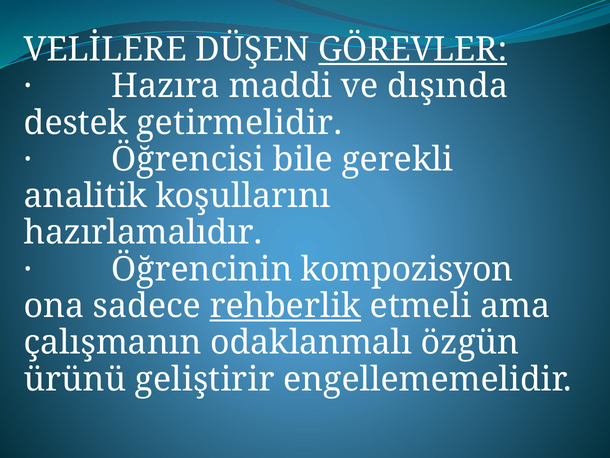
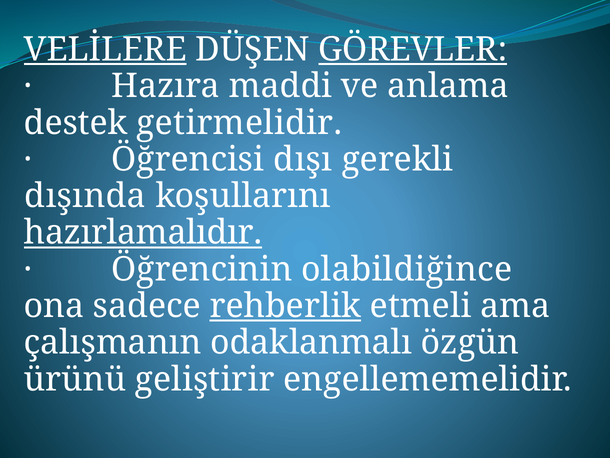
VELİLERE underline: none -> present
dışında: dışında -> anlama
bile: bile -> dışı
analitik: analitik -> dışında
hazırlamalıdır underline: none -> present
kompozisyon: kompozisyon -> olabildiğince
